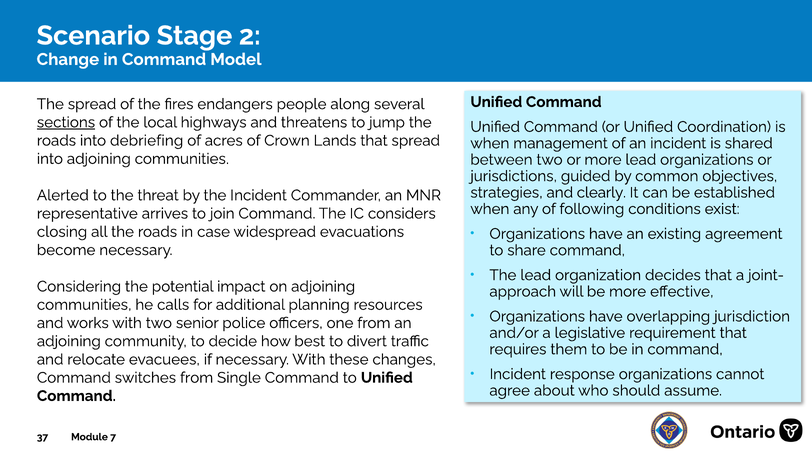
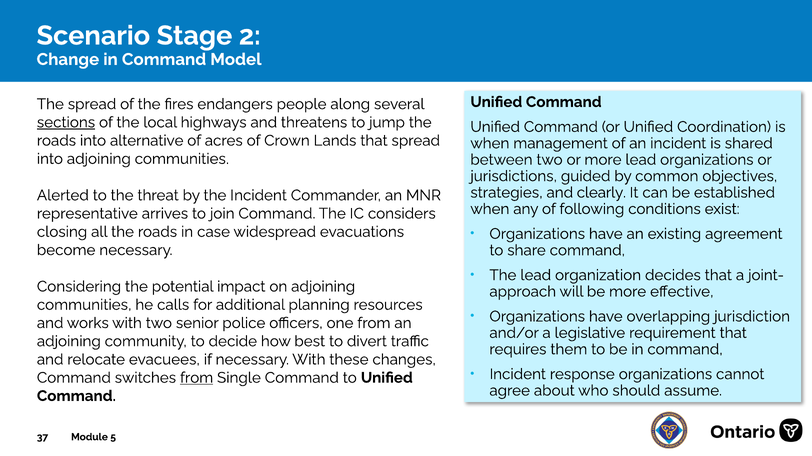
debriefing: debriefing -> alternative
from at (197, 378) underline: none -> present
7: 7 -> 5
